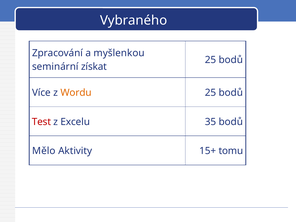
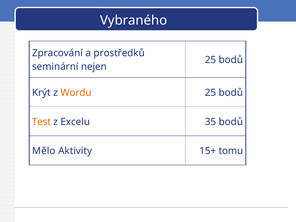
myšlenkou: myšlenkou -> prostředků
získat: získat -> nejen
Více: Více -> Krýt
Test colour: red -> orange
